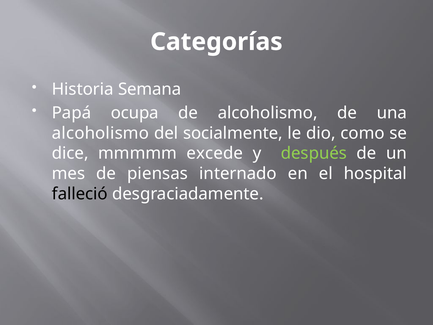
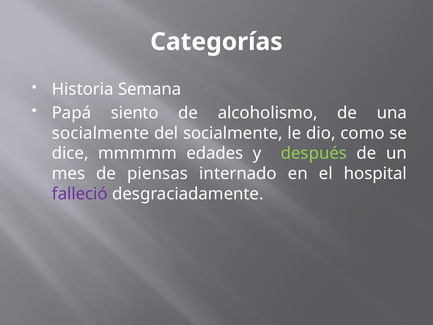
ocupa: ocupa -> siento
alcoholismo at (100, 133): alcoholismo -> socialmente
excede: excede -> edades
falleció colour: black -> purple
